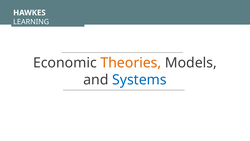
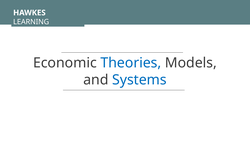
Theories colour: orange -> blue
